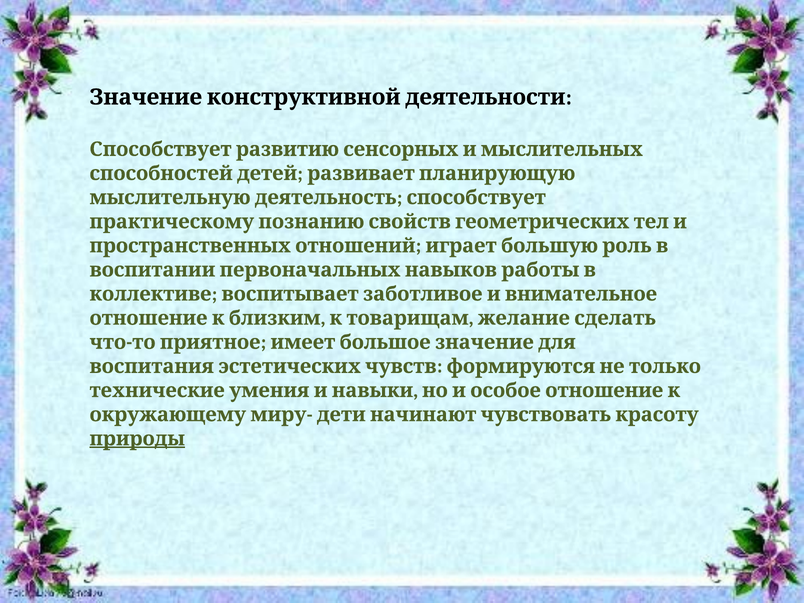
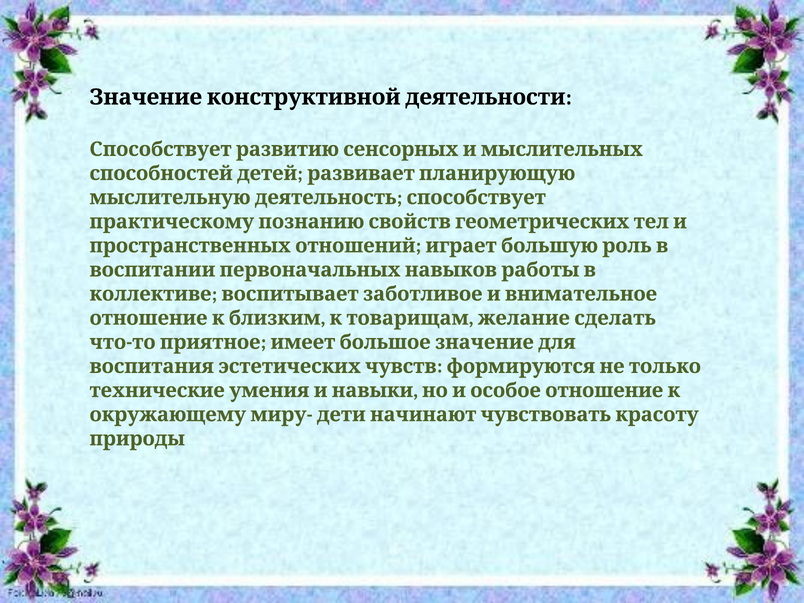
природы underline: present -> none
